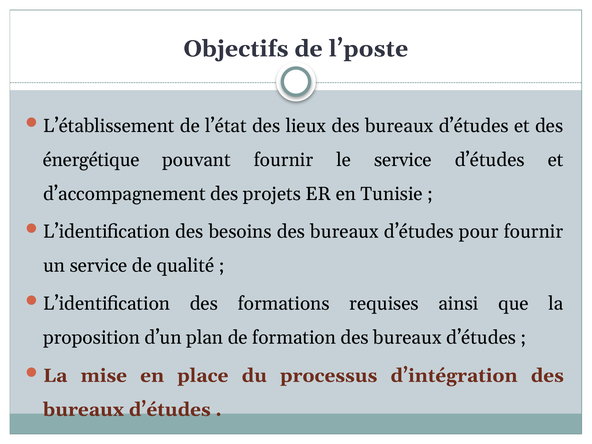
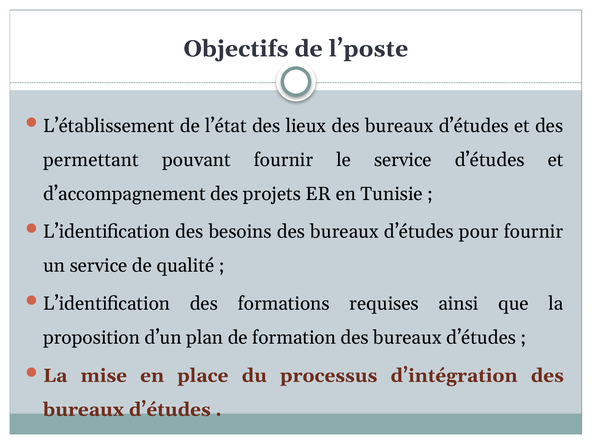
énergétique: énergétique -> permettant
